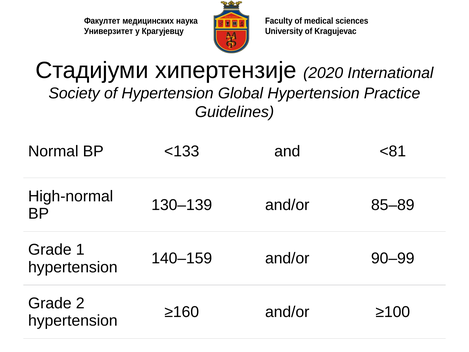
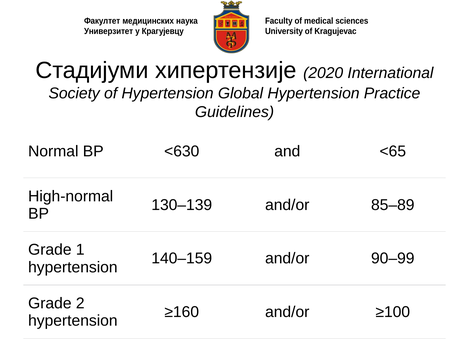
<133: <133 -> <630
<81: <81 -> <65
